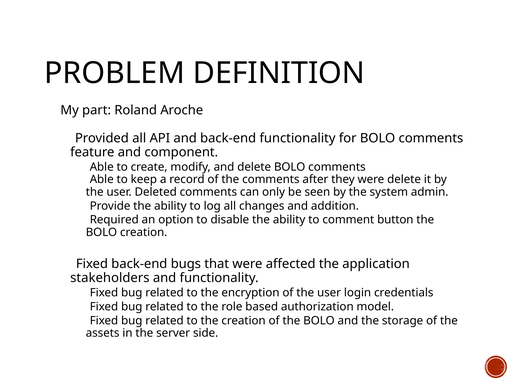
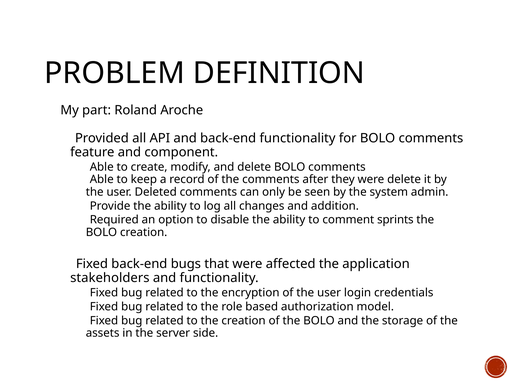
button: button -> sprints
